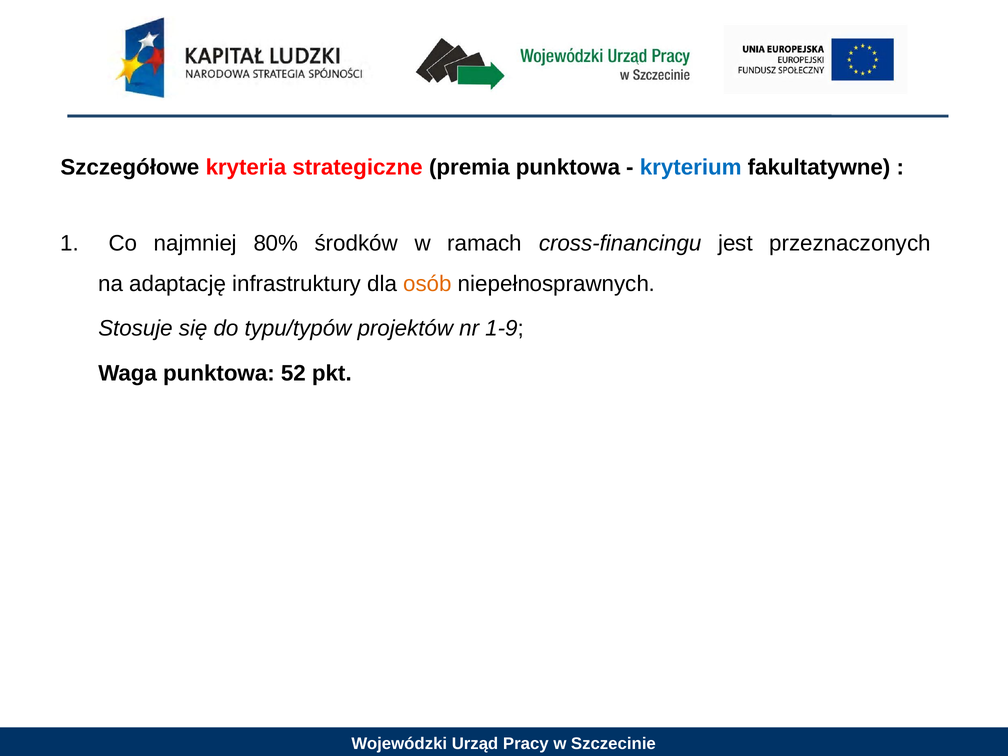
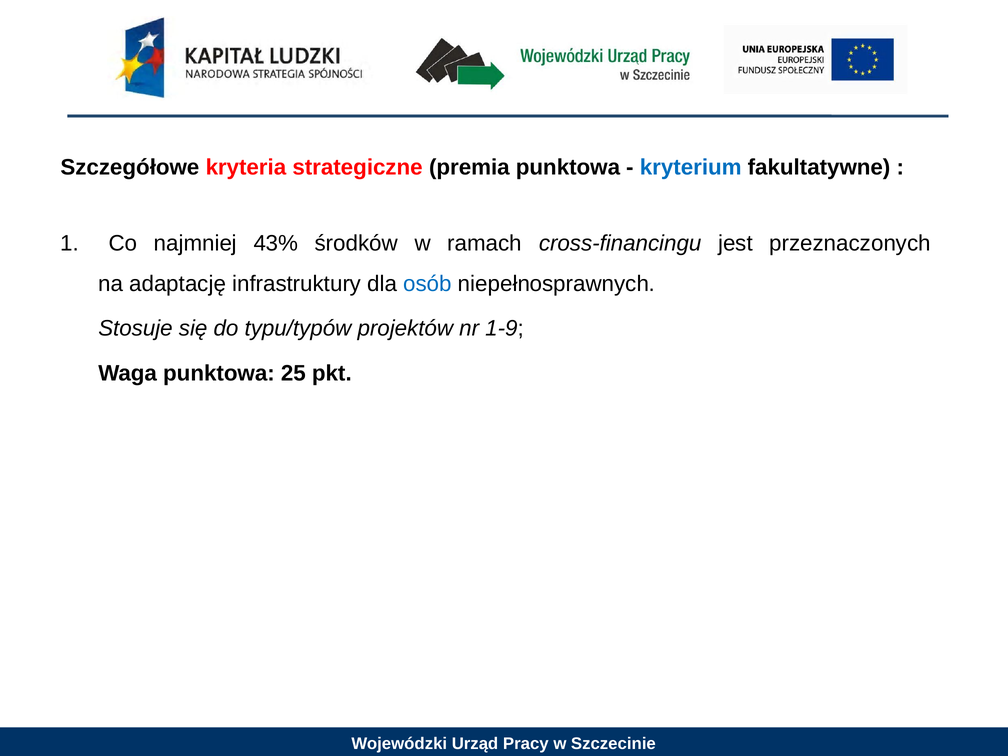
80%: 80% -> 43%
osób colour: orange -> blue
52: 52 -> 25
